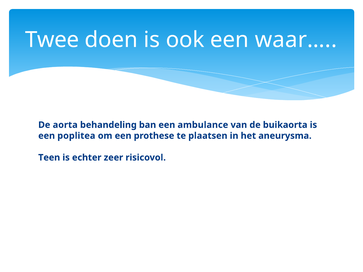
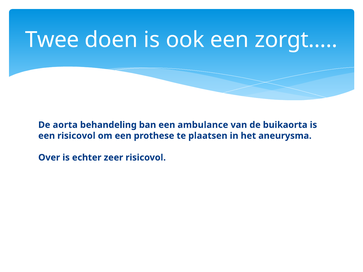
waar…: waar… -> zorgt…
een poplitea: poplitea -> risicovol
Teen: Teen -> Over
